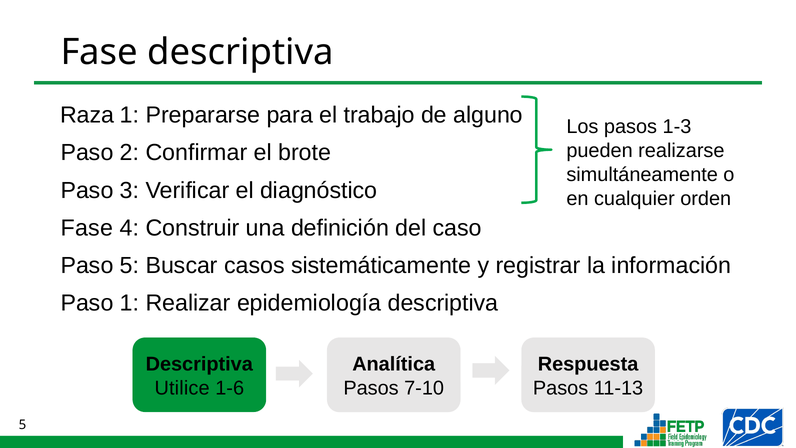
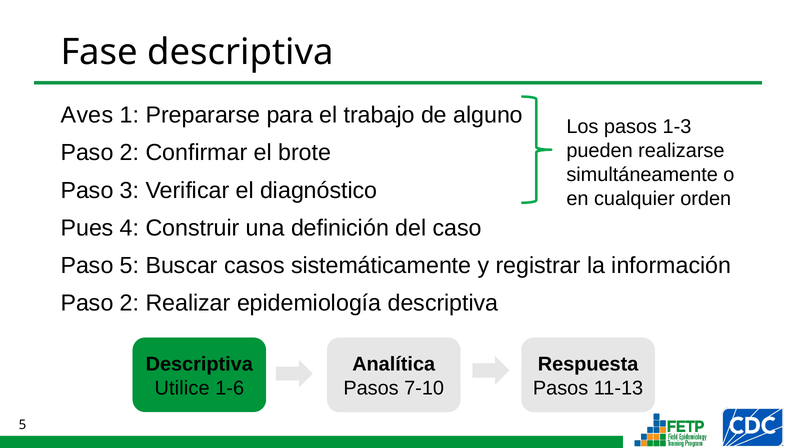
Raza: Raza -> Aves
Fase at (87, 228): Fase -> Pues
1 at (130, 303): 1 -> 2
